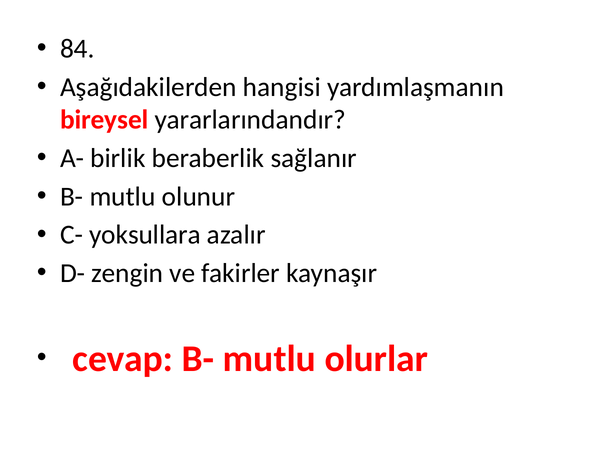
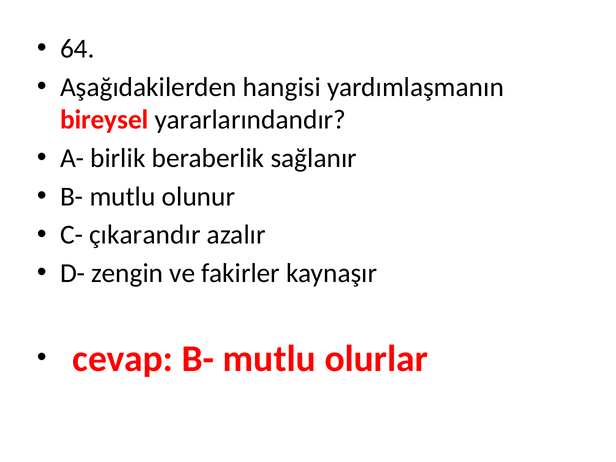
84: 84 -> 64
yoksullara: yoksullara -> çıkarandır
